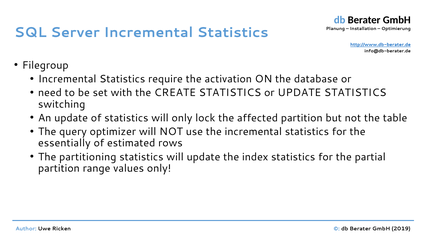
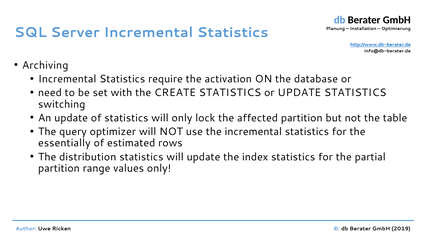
Filegroup: Filegroup -> Archiving
partitioning: partitioning -> distribution
